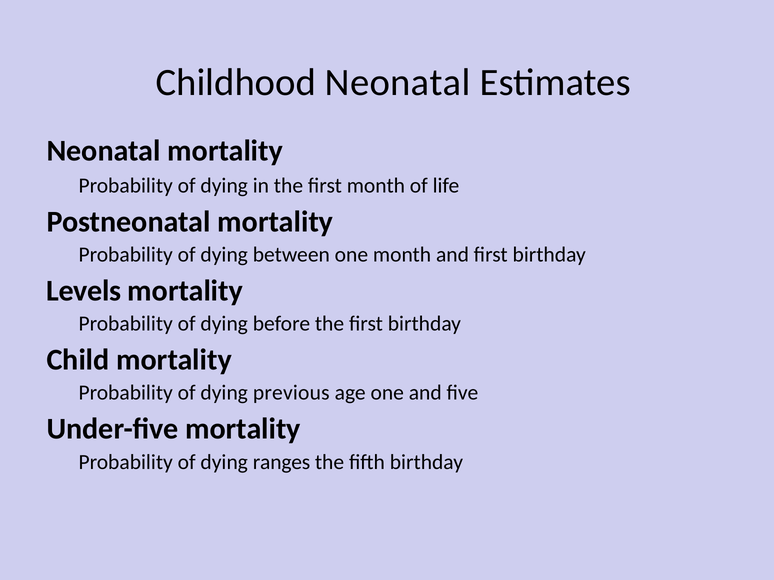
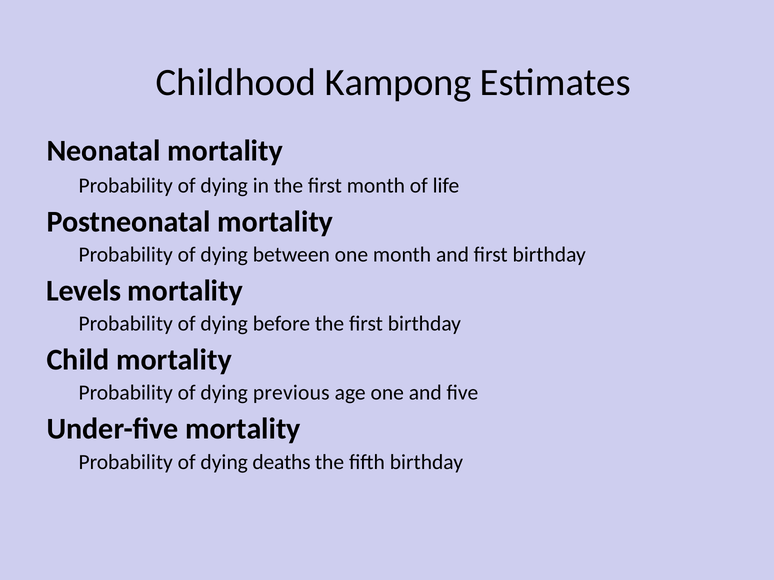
Childhood Neonatal: Neonatal -> Kampong
ranges: ranges -> deaths
